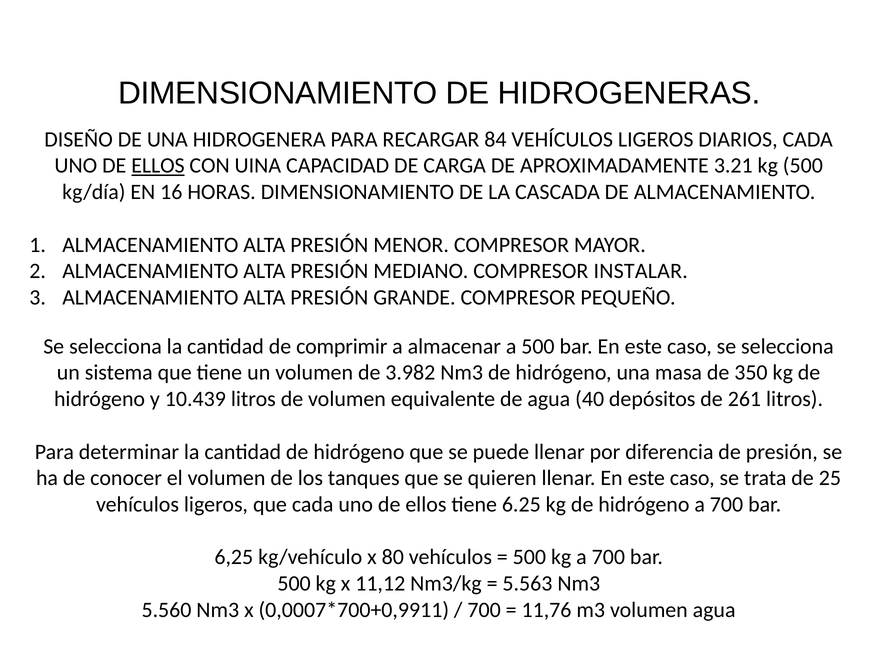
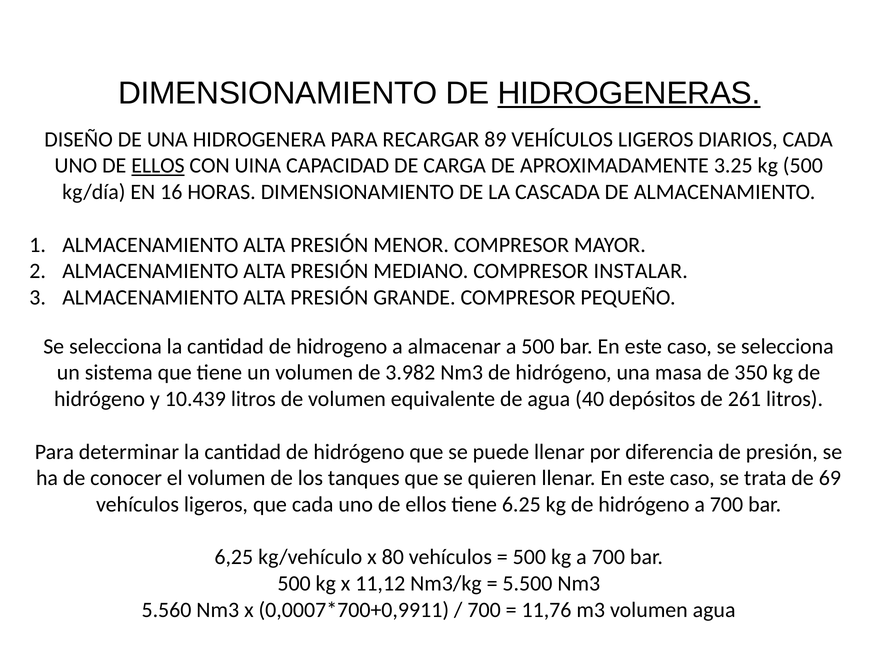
HIDROGENERAS underline: none -> present
84: 84 -> 89
3.21: 3.21 -> 3.25
comprimir: comprimir -> hidrogeno
25: 25 -> 69
5.563: 5.563 -> 5.500
